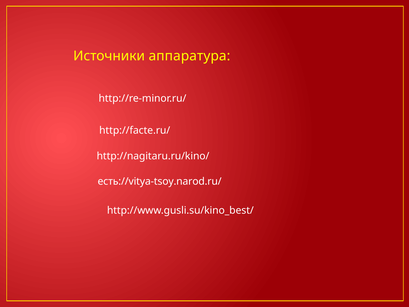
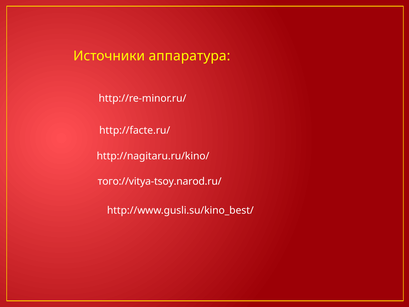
есть://vitya-tsoy.narod.ru/: есть://vitya-tsoy.narod.ru/ -> того://vitya-tsoy.narod.ru/
